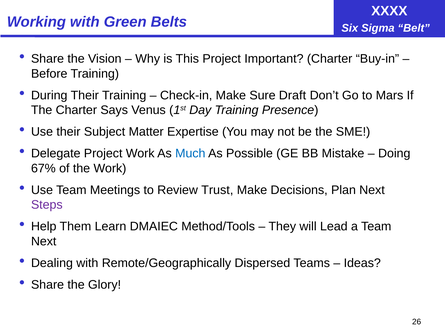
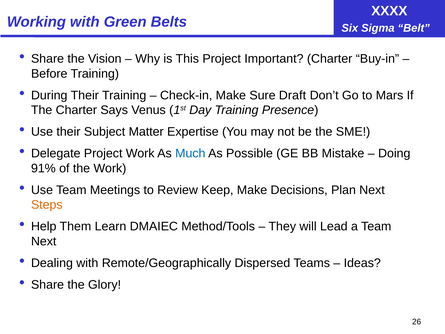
67%: 67% -> 91%
Trust: Trust -> Keep
Steps colour: purple -> orange
